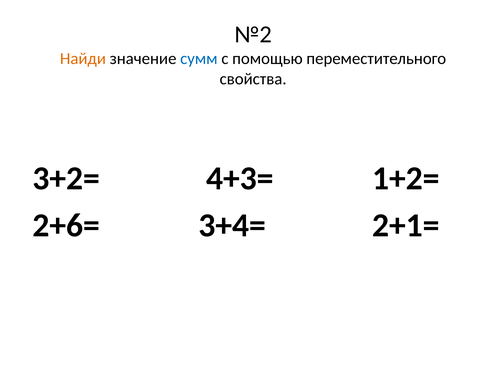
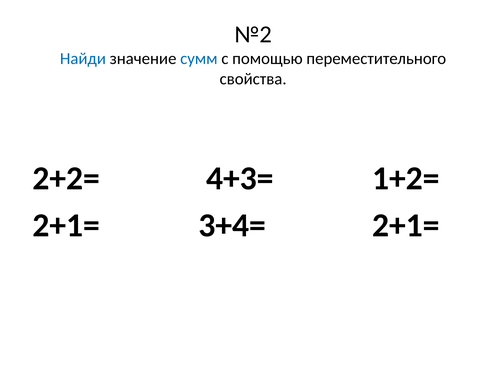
Найди colour: orange -> blue
3+2=: 3+2= -> 2+2=
2+6= at (66, 225): 2+6= -> 2+1=
